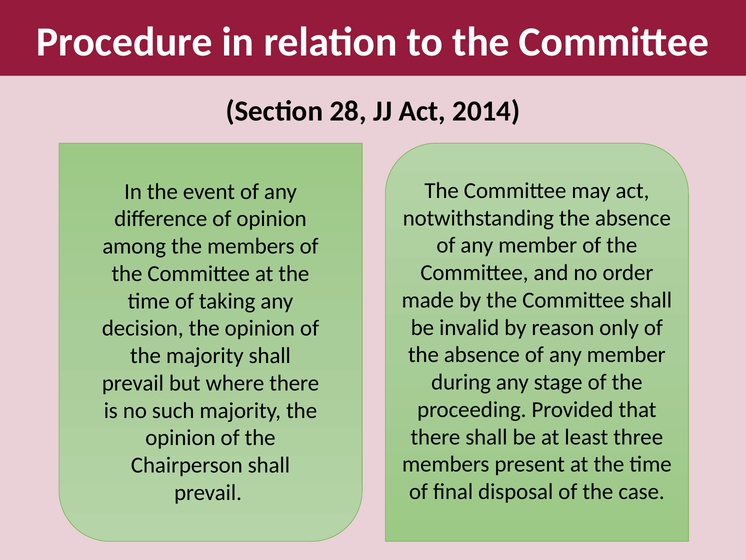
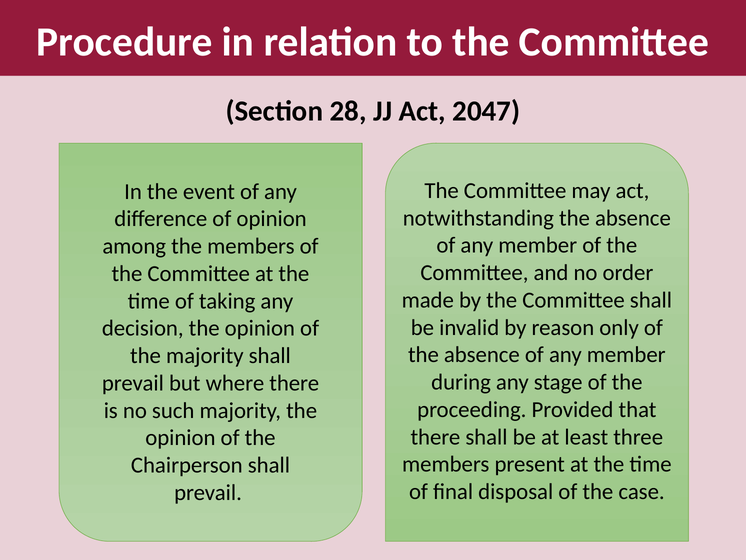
2014: 2014 -> 2047
